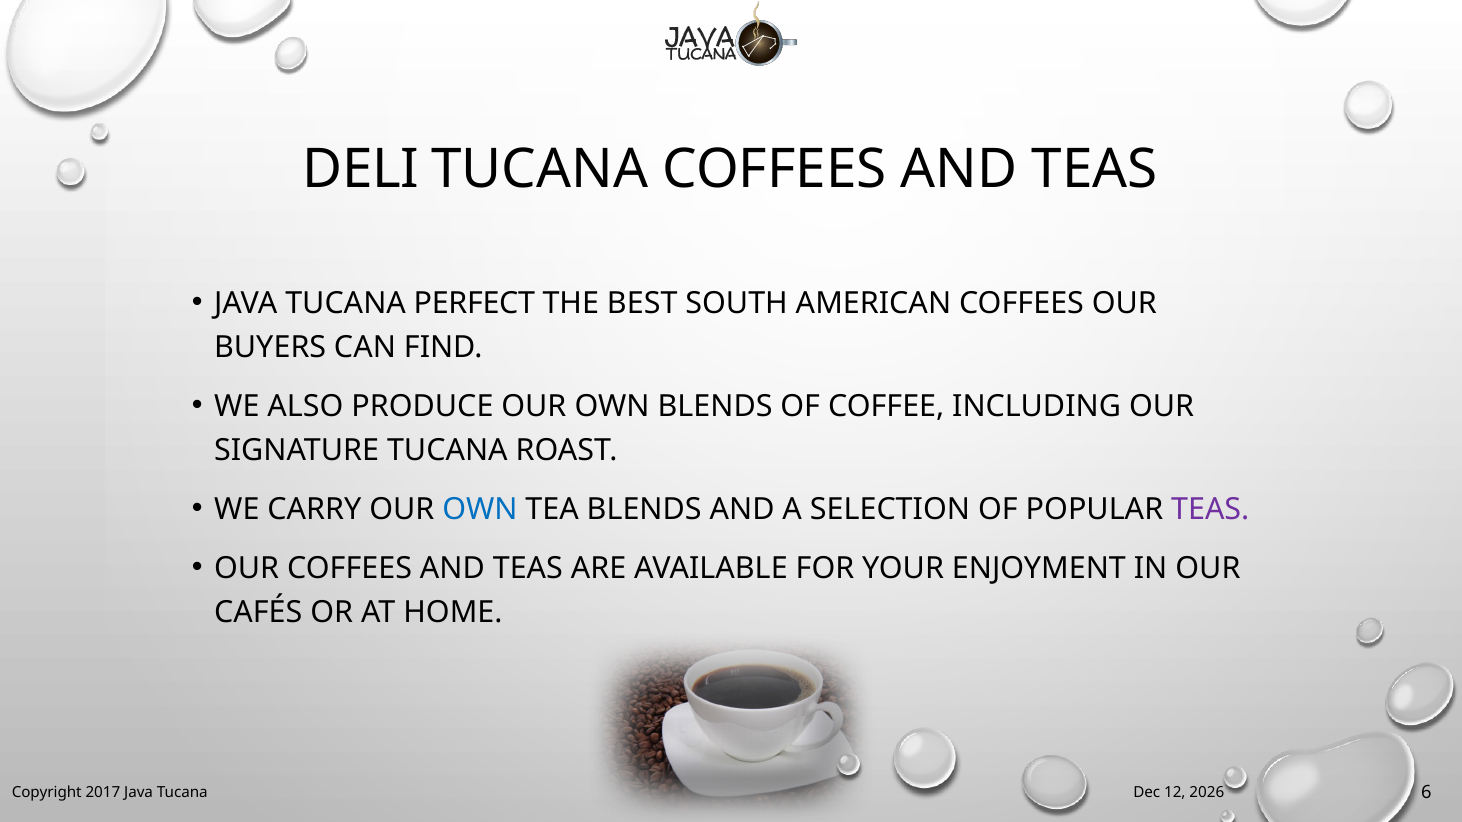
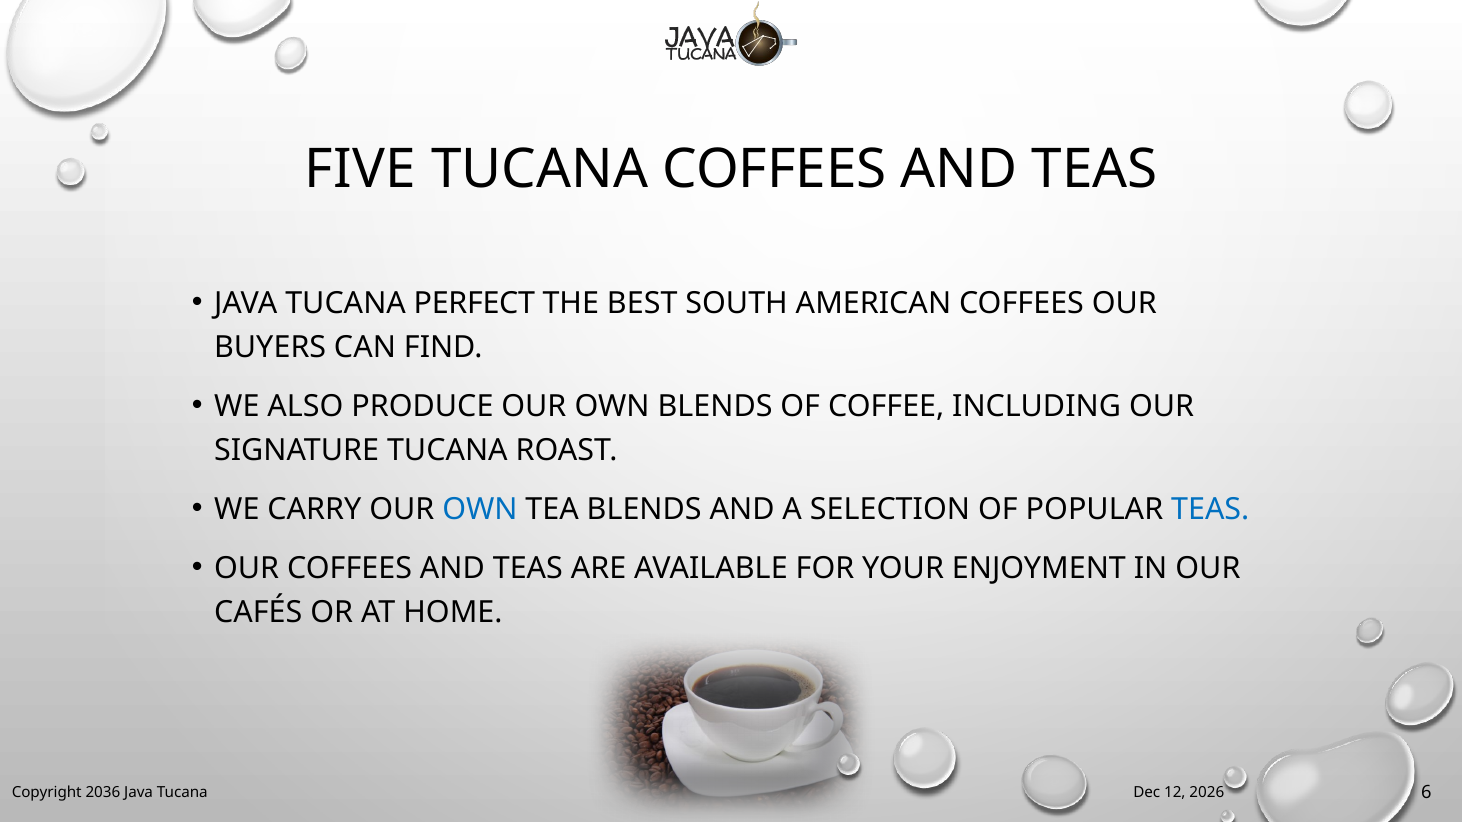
DELI: DELI -> FIVE
TEAS at (1210, 510) colour: purple -> blue
2017: 2017 -> 2036
